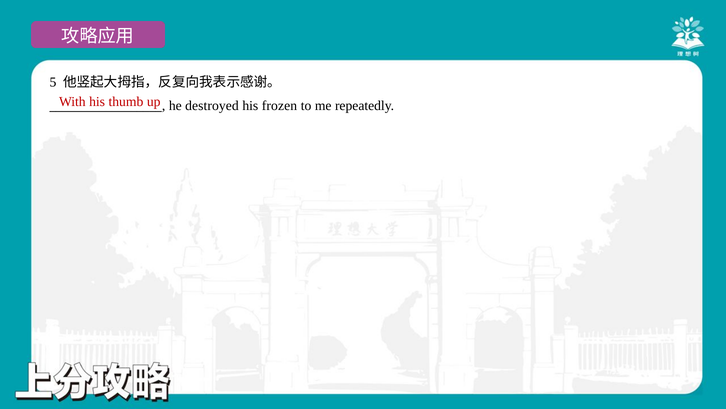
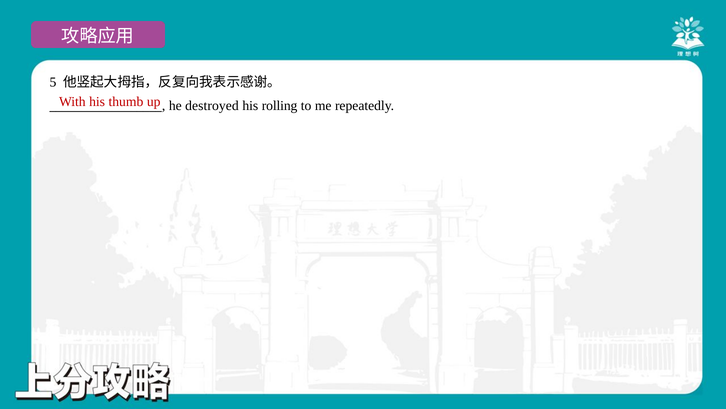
frozen: frozen -> rolling
